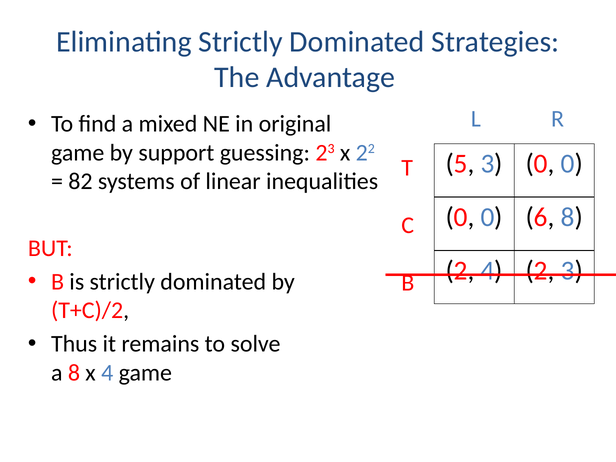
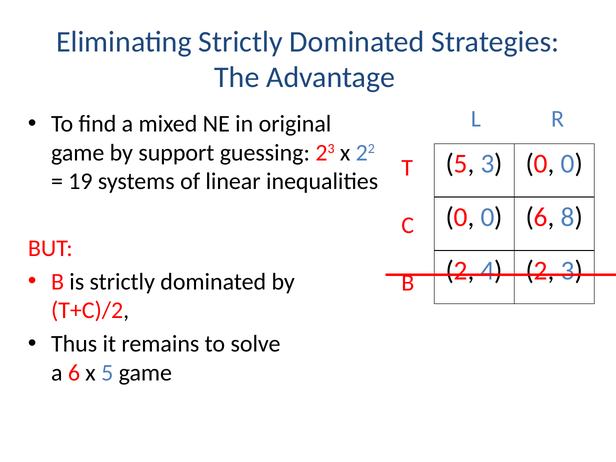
82: 82 -> 19
a 8: 8 -> 6
x 4: 4 -> 5
